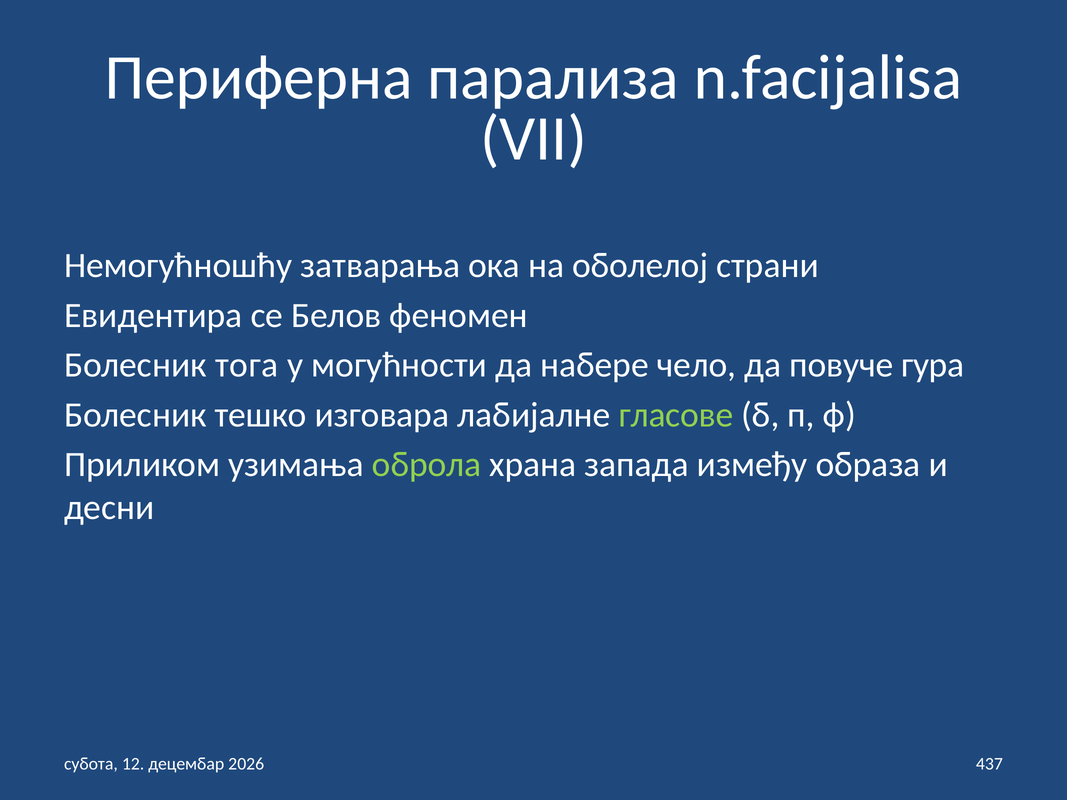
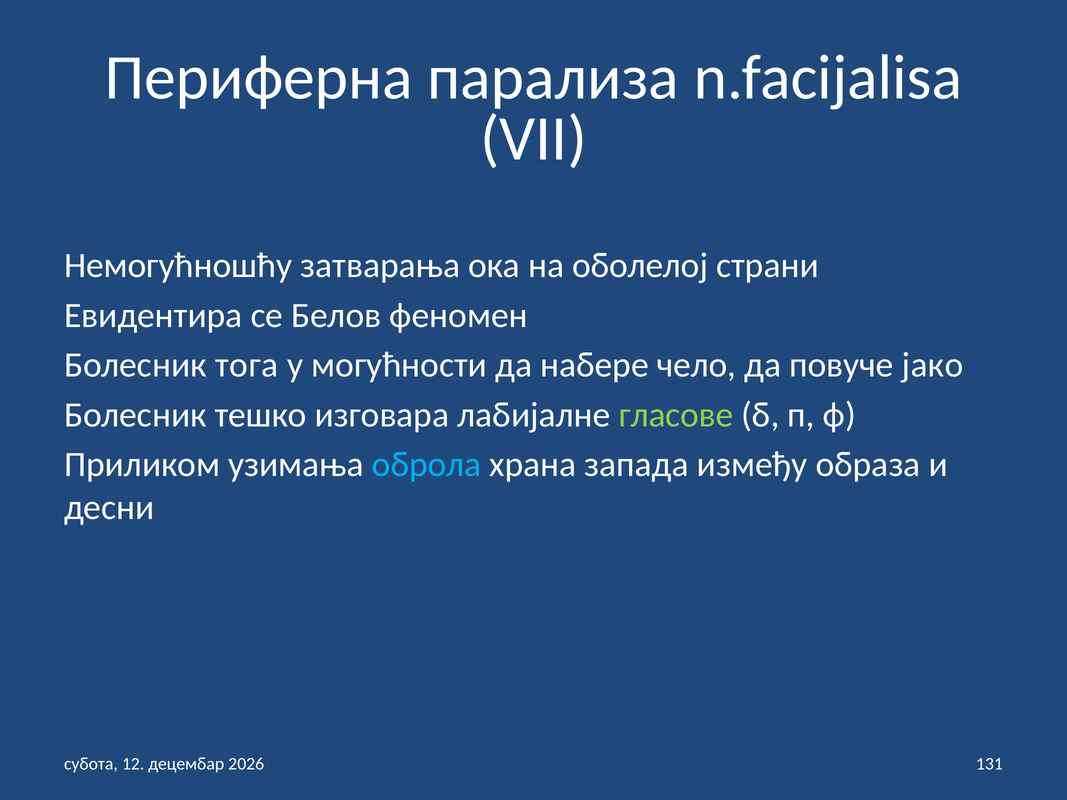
гура: гура -> јако
оброла colour: light green -> light blue
437: 437 -> 131
